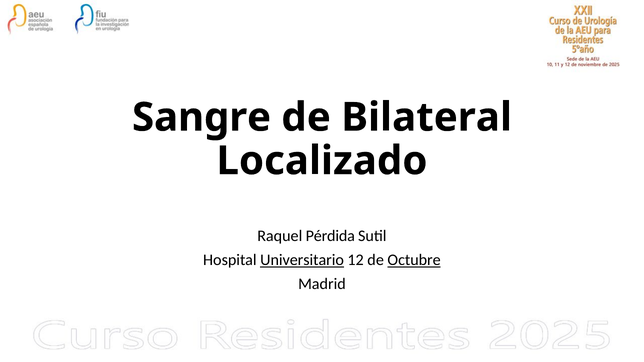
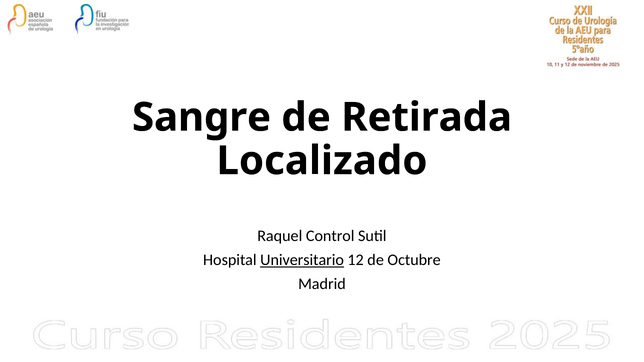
Bilateral: Bilateral -> Retirada
Pérdida: Pérdida -> Control
Octubre underline: present -> none
